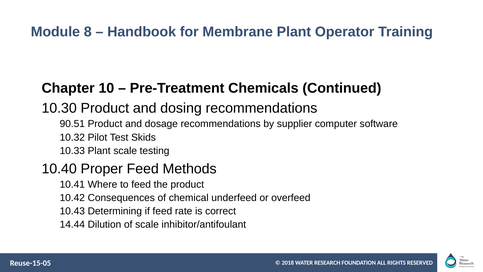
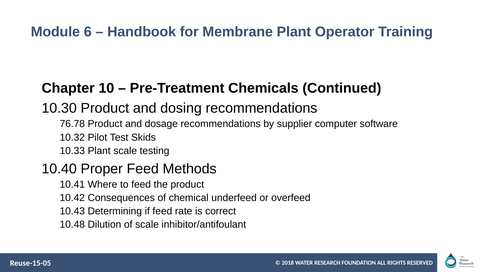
8: 8 -> 6
90.51: 90.51 -> 76.78
14.44: 14.44 -> 10.48
